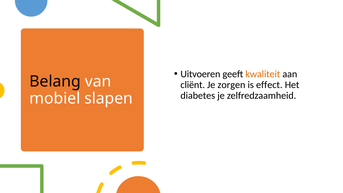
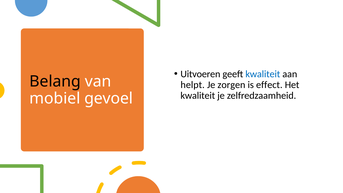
kwaliteit at (263, 74) colour: orange -> blue
cliënt: cliënt -> helpt
diabetes at (198, 96): diabetes -> kwaliteit
slapen: slapen -> gevoel
